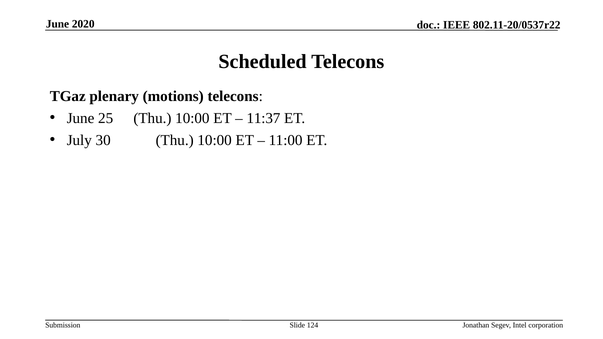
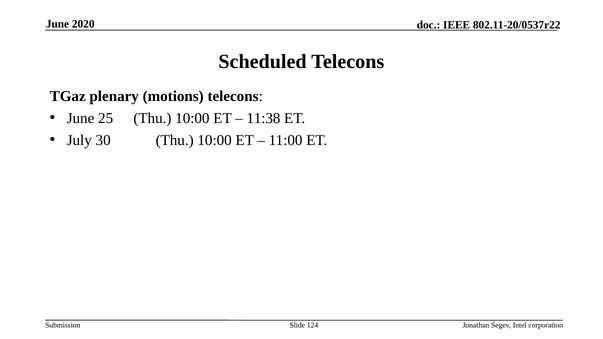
11:37: 11:37 -> 11:38
